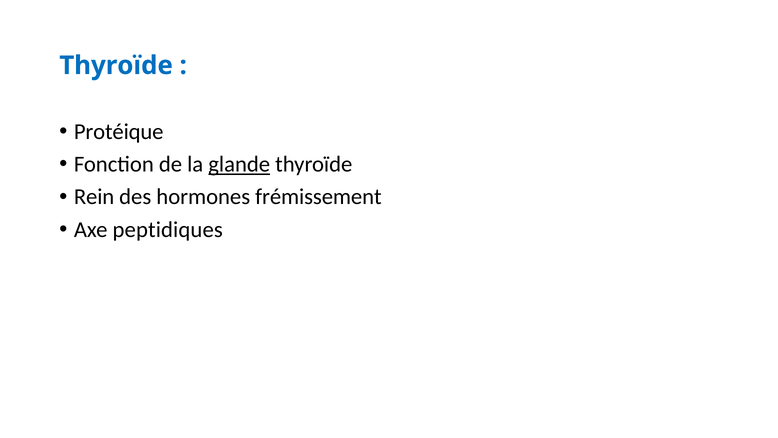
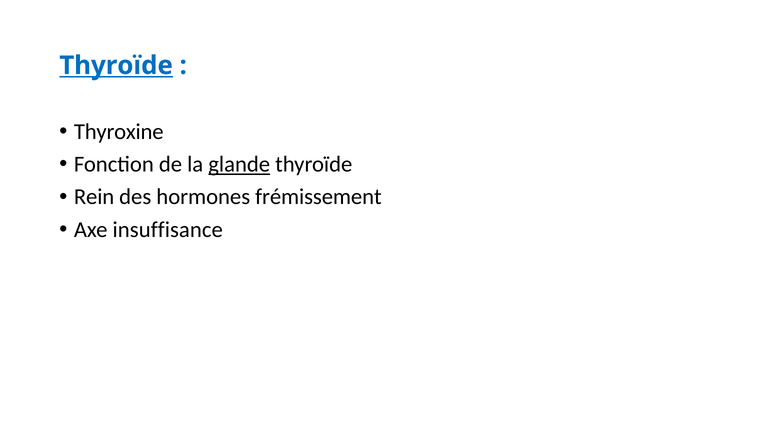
Thyroïde at (116, 65) underline: none -> present
Protéique: Protéique -> Thyroxine
peptidiques: peptidiques -> insuffisance
